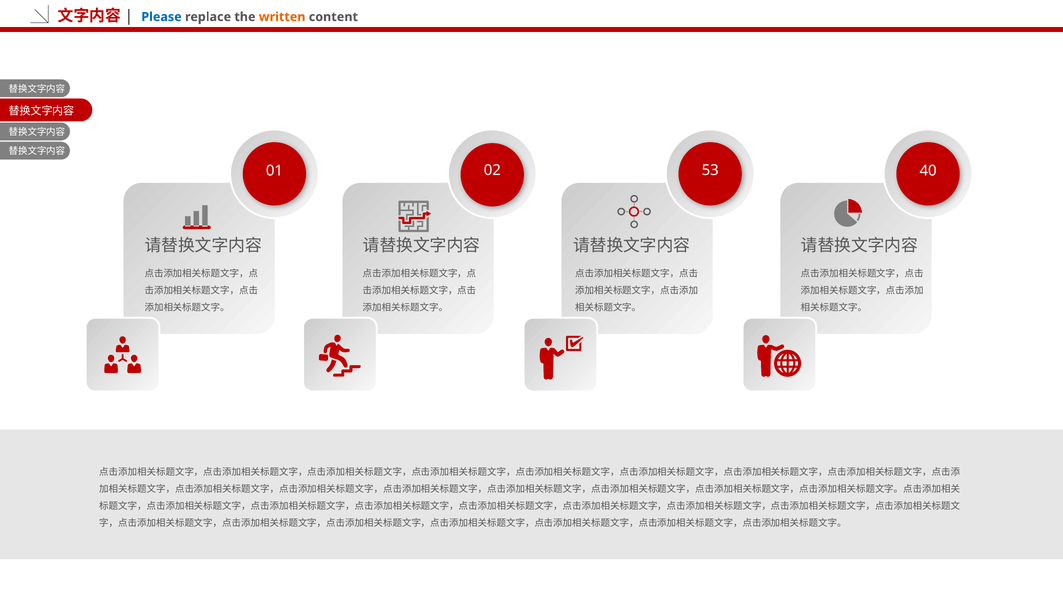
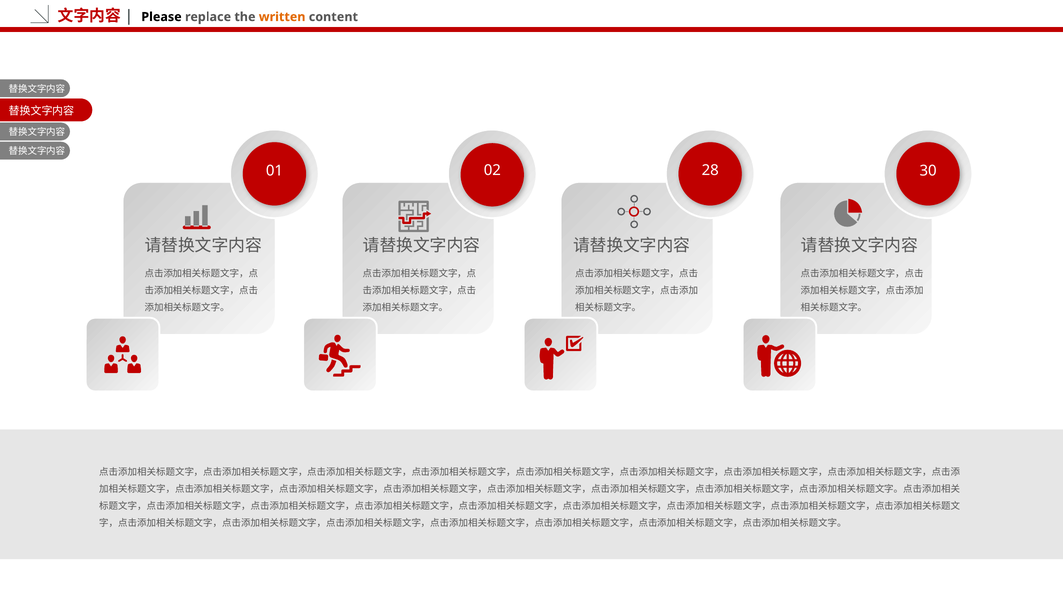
Please colour: blue -> black
40: 40 -> 30
53: 53 -> 28
